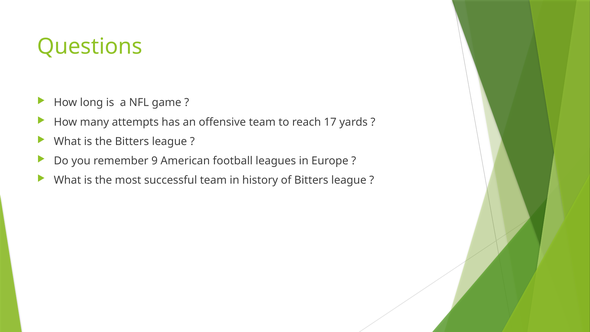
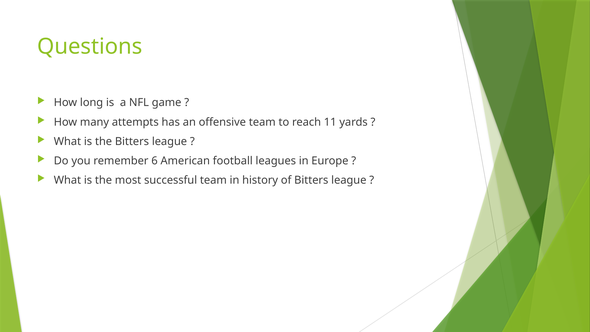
17: 17 -> 11
9: 9 -> 6
